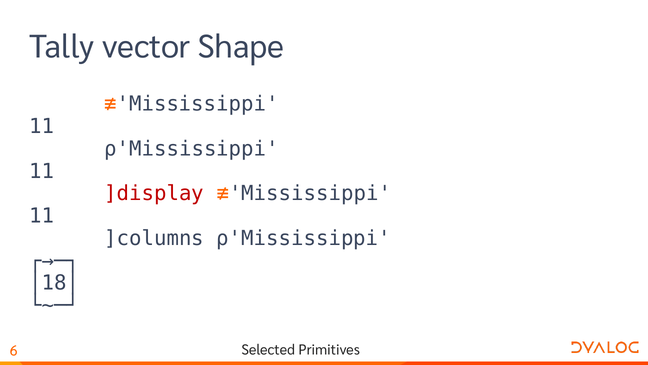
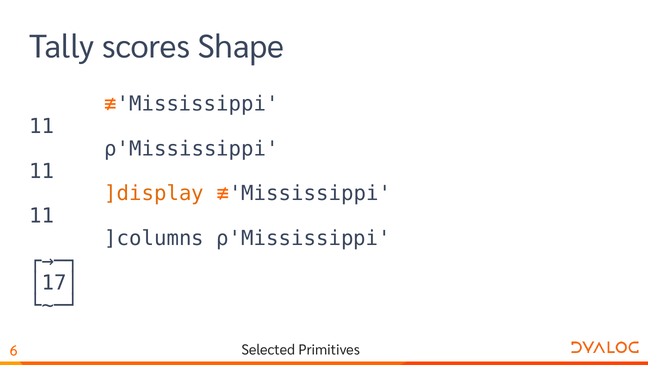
vector: vector -> scores
]display colour: red -> orange
│18│: │18│ -> │17│
